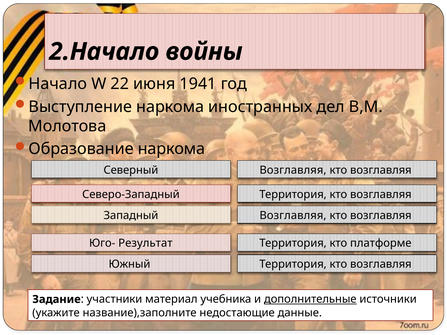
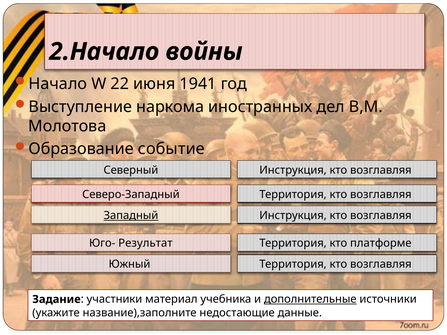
Образование наркома: наркома -> событие
Возглавляя at (293, 170): Возглавляя -> Инструкция
Западный underline: none -> present
Возглавляя at (293, 216): Возглавляя -> Инструкция
